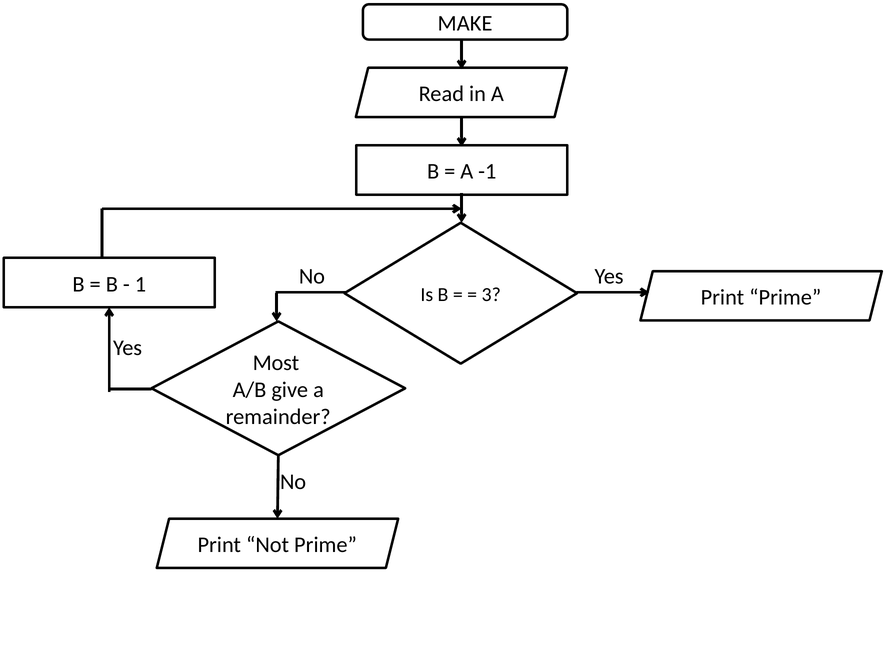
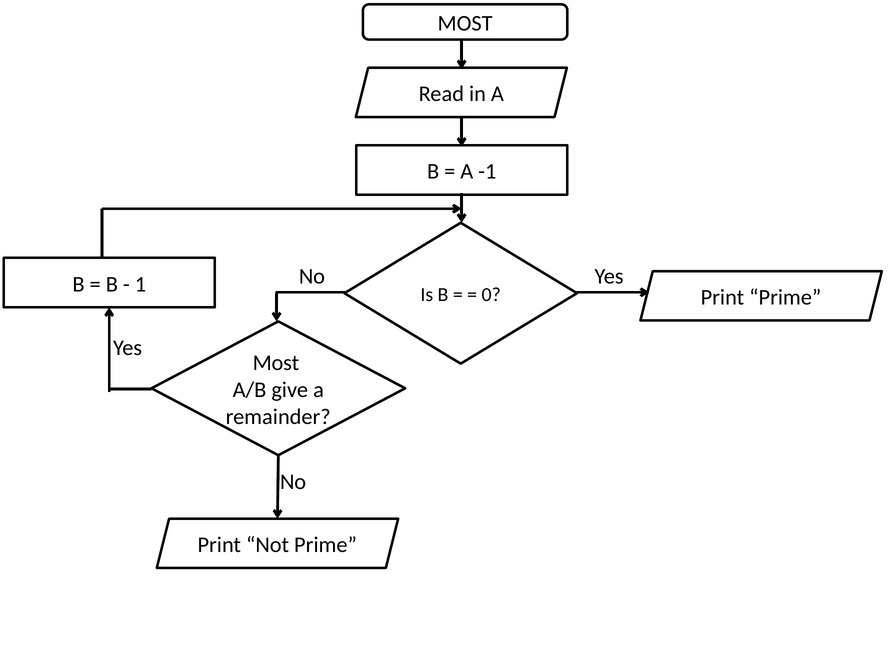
MAKE at (465, 23): MAKE -> MOST
3: 3 -> 0
